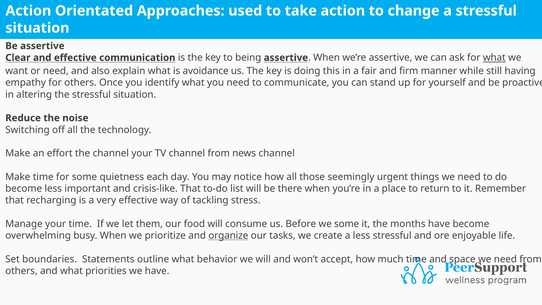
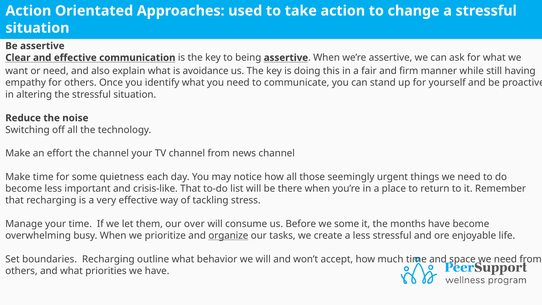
what at (494, 58) underline: present -> none
food: food -> over
boundaries Statements: Statements -> Recharging
